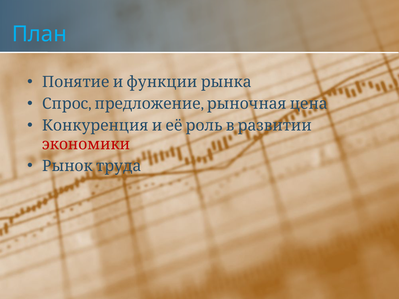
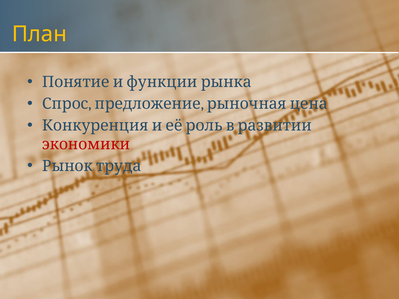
План colour: light blue -> yellow
